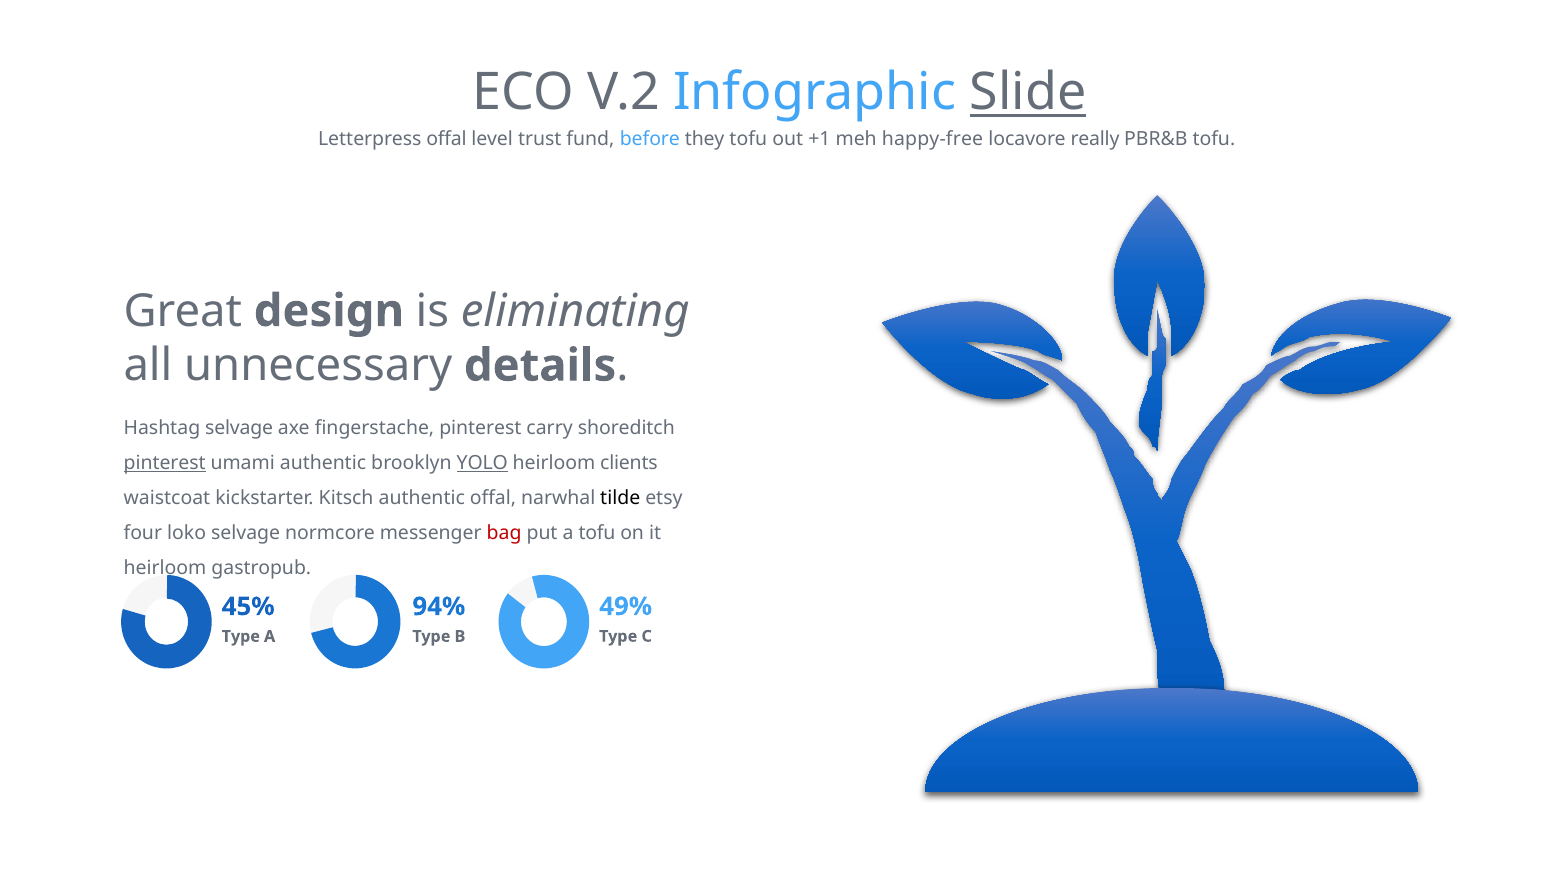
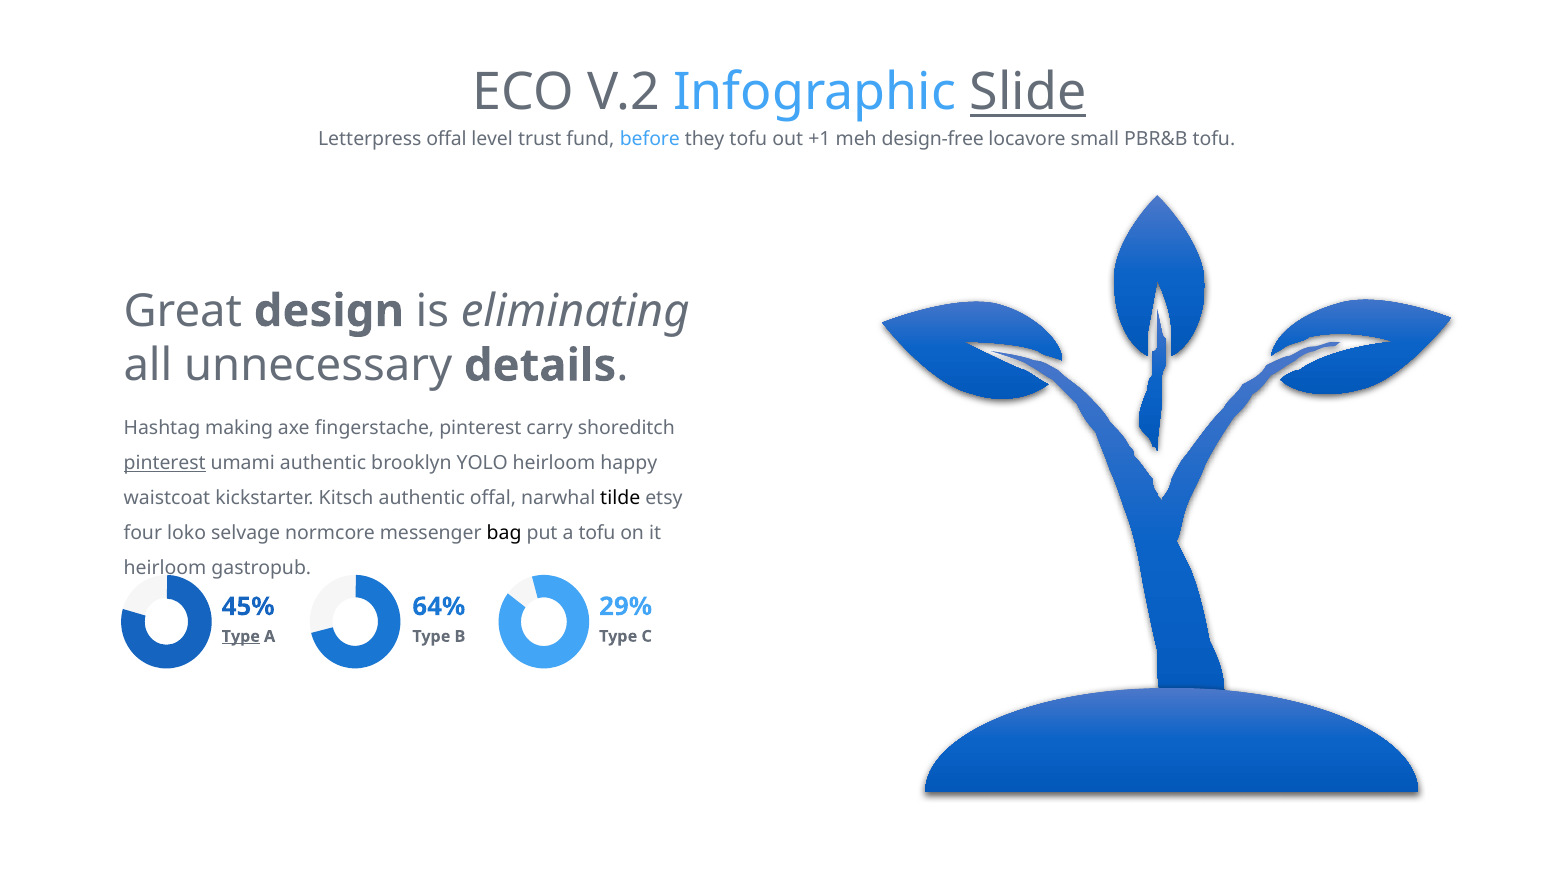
happy-free: happy-free -> design-free
really: really -> small
Hashtag selvage: selvage -> making
YOLO underline: present -> none
clients: clients -> happy
bag colour: red -> black
49%: 49% -> 29%
94%: 94% -> 64%
Type at (241, 636) underline: none -> present
